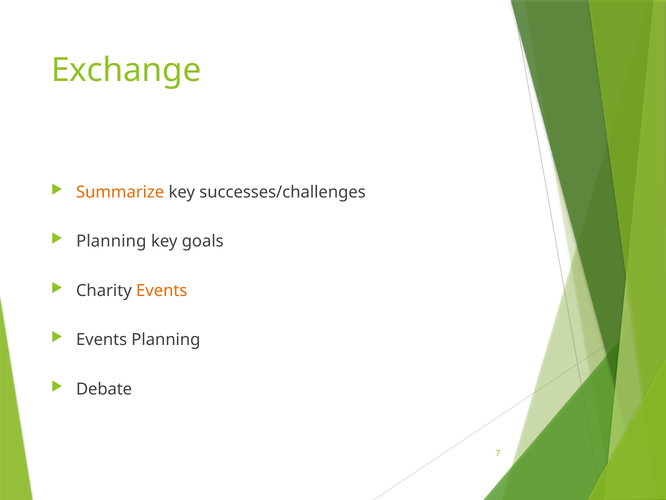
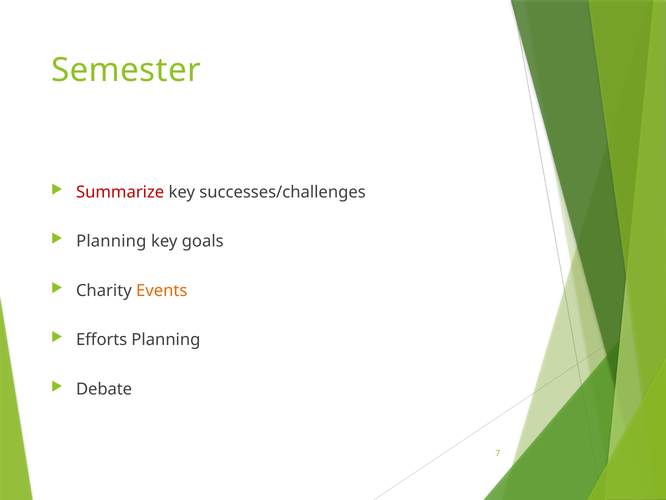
Exchange: Exchange -> Semester
Summarize colour: orange -> red
Events at (102, 339): Events -> Efforts
